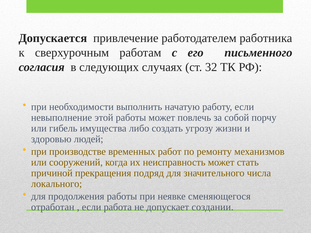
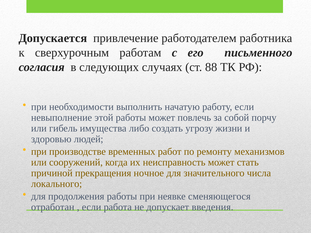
32: 32 -> 88
подряд: подряд -> ночное
создании: создании -> введения
